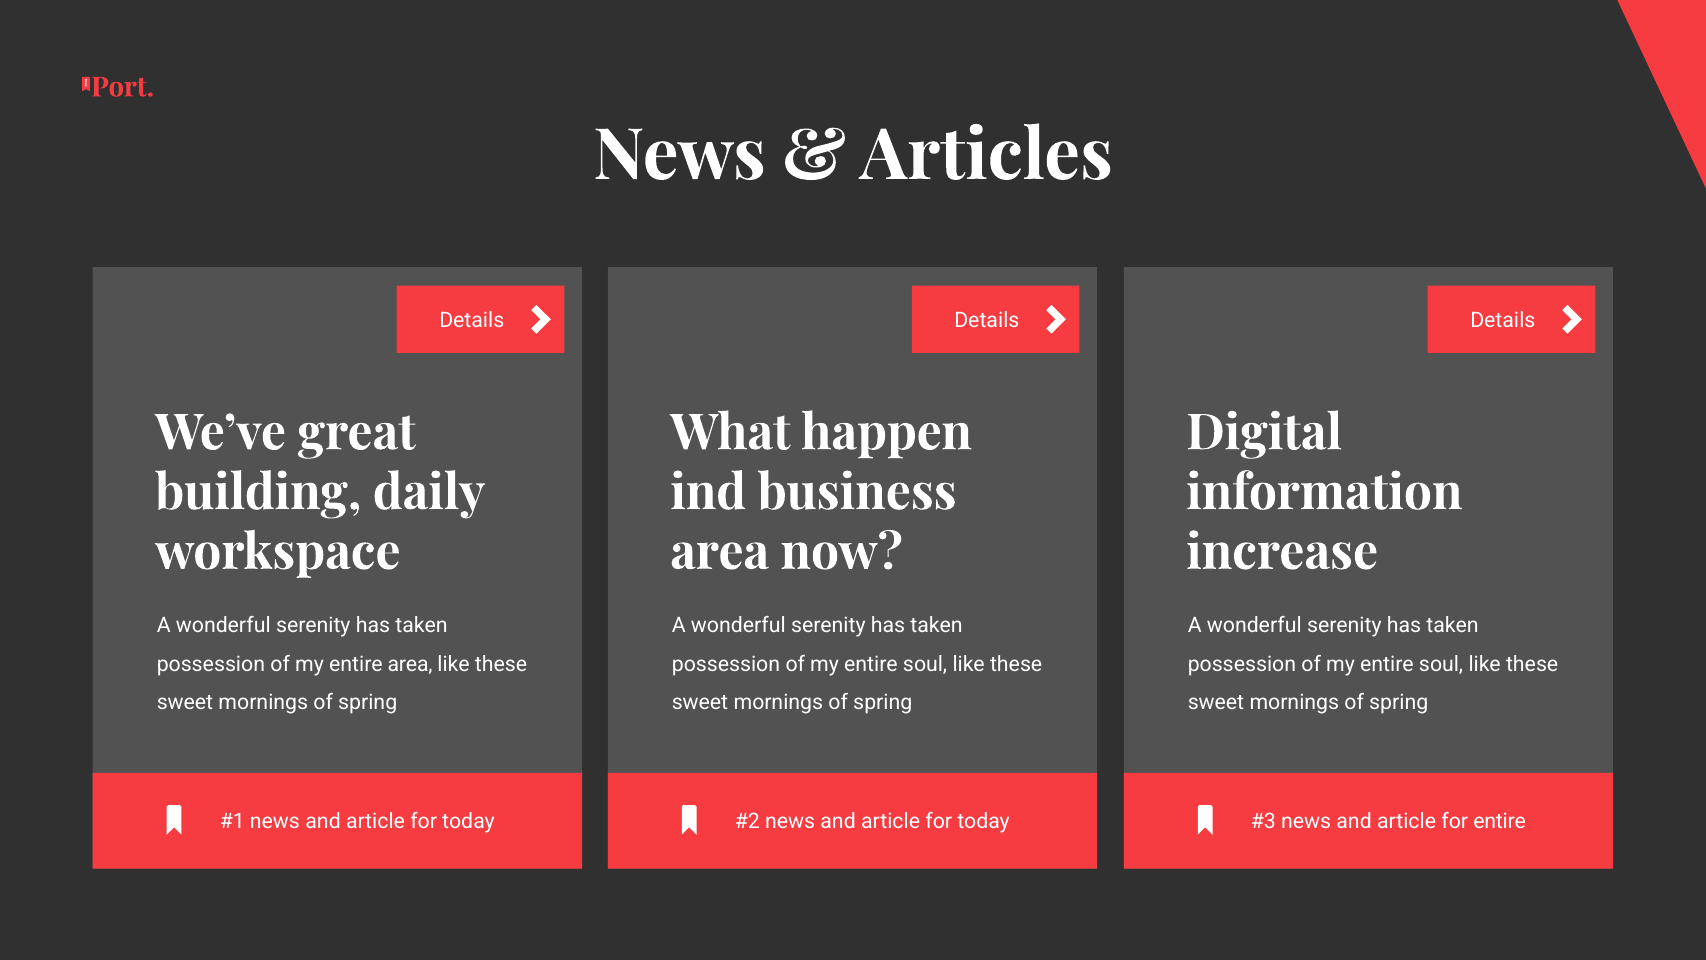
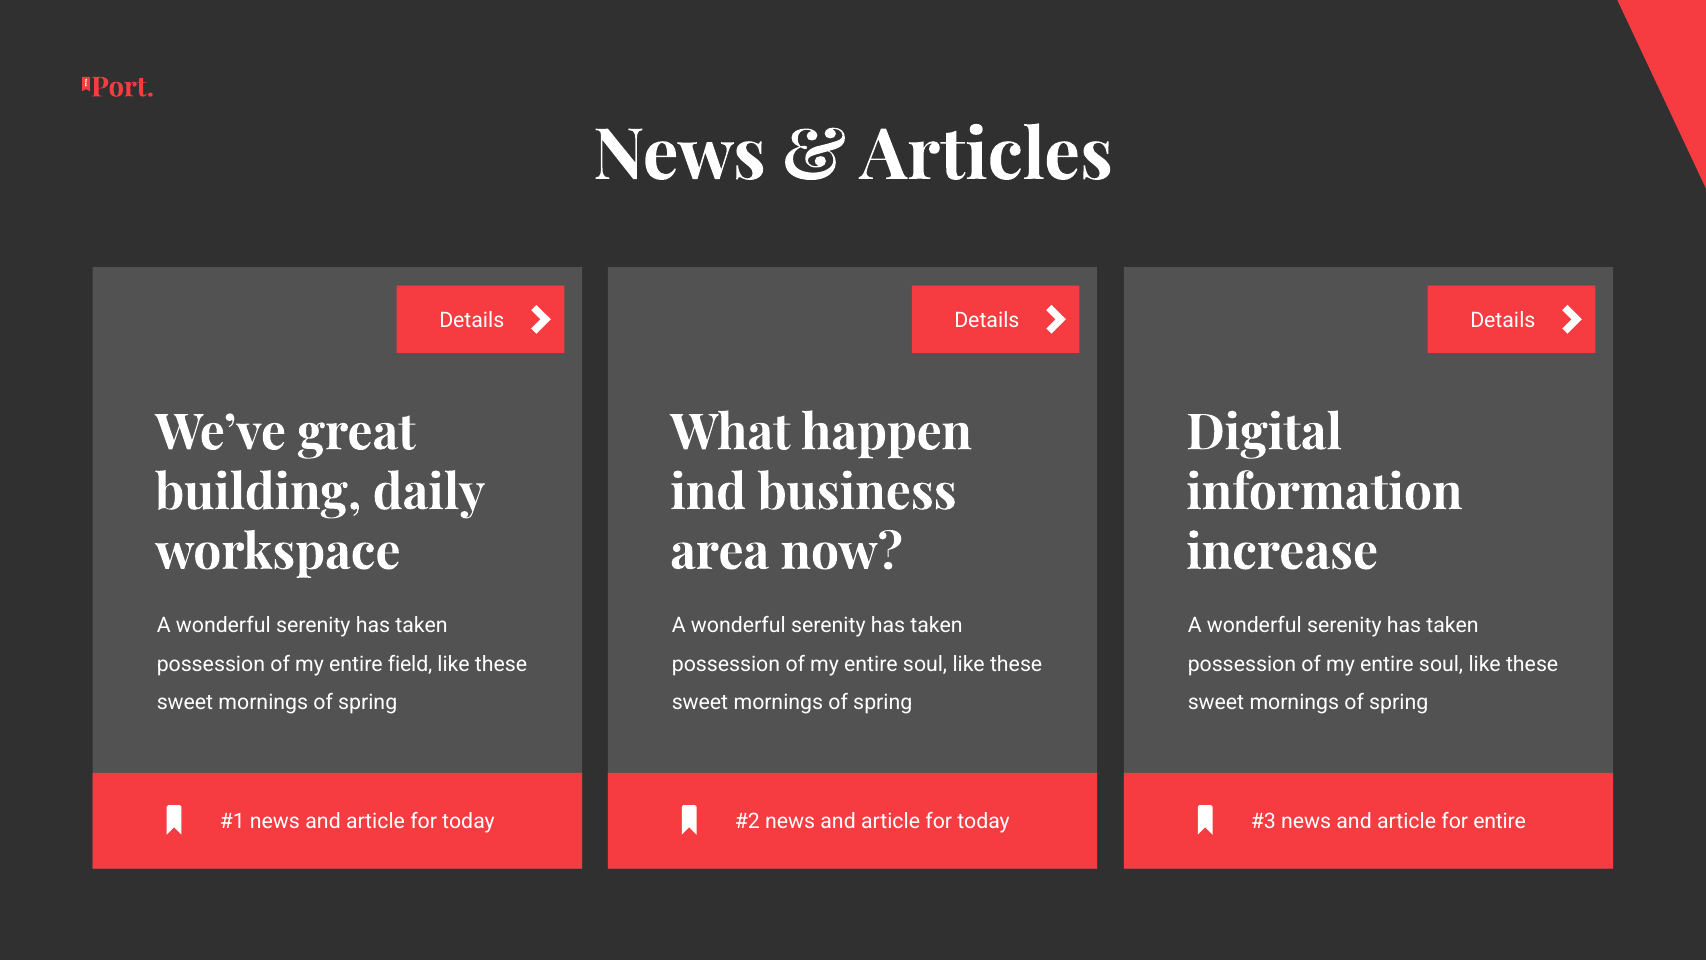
entire area: area -> field
